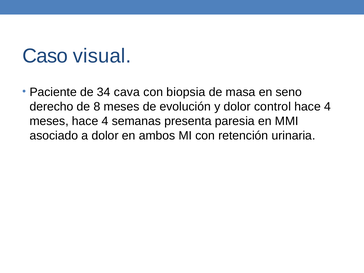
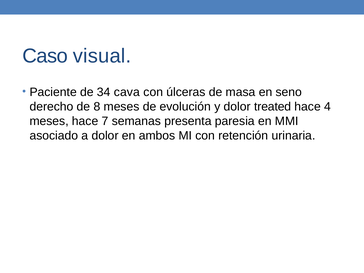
biopsia: biopsia -> úlceras
control: control -> treated
meses hace 4: 4 -> 7
